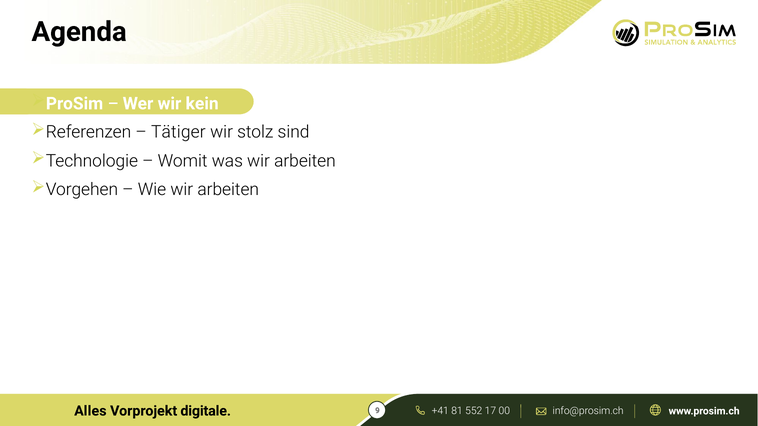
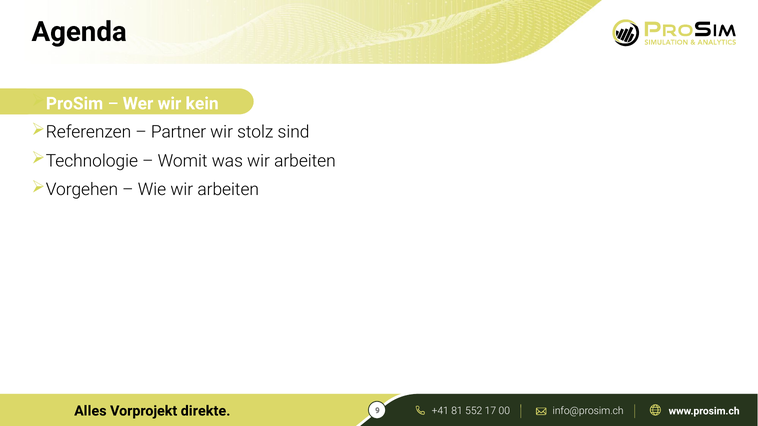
Tätiger: Tätiger -> Partner
digitale: digitale -> direkte
